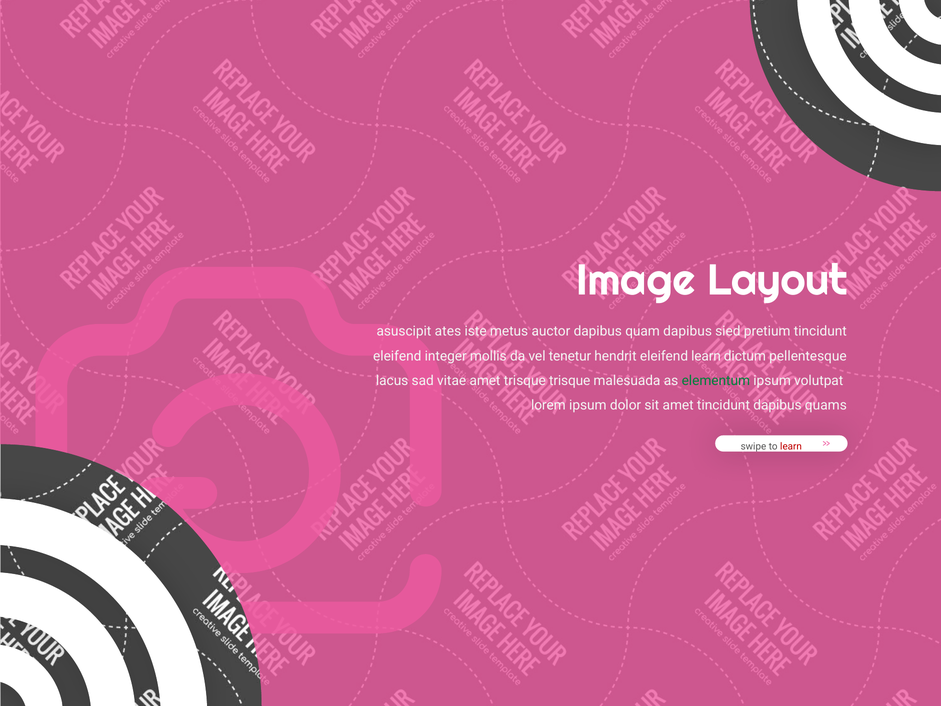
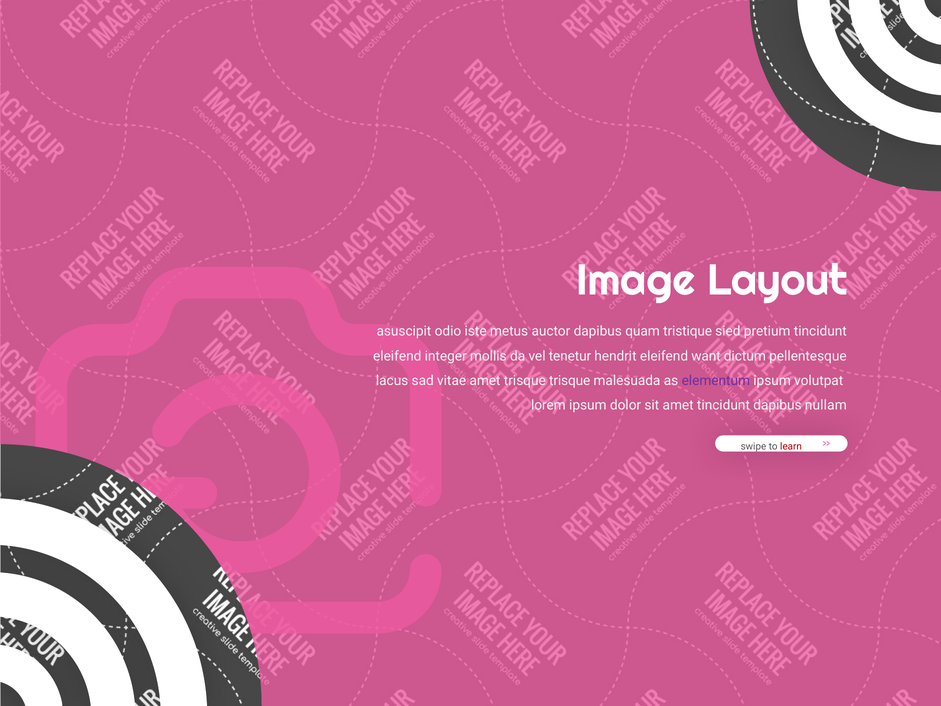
ates: ates -> odio
quam dapibus: dapibus -> tristique
eleifend learn: learn -> want
elementum colour: green -> purple
quams: quams -> nullam
